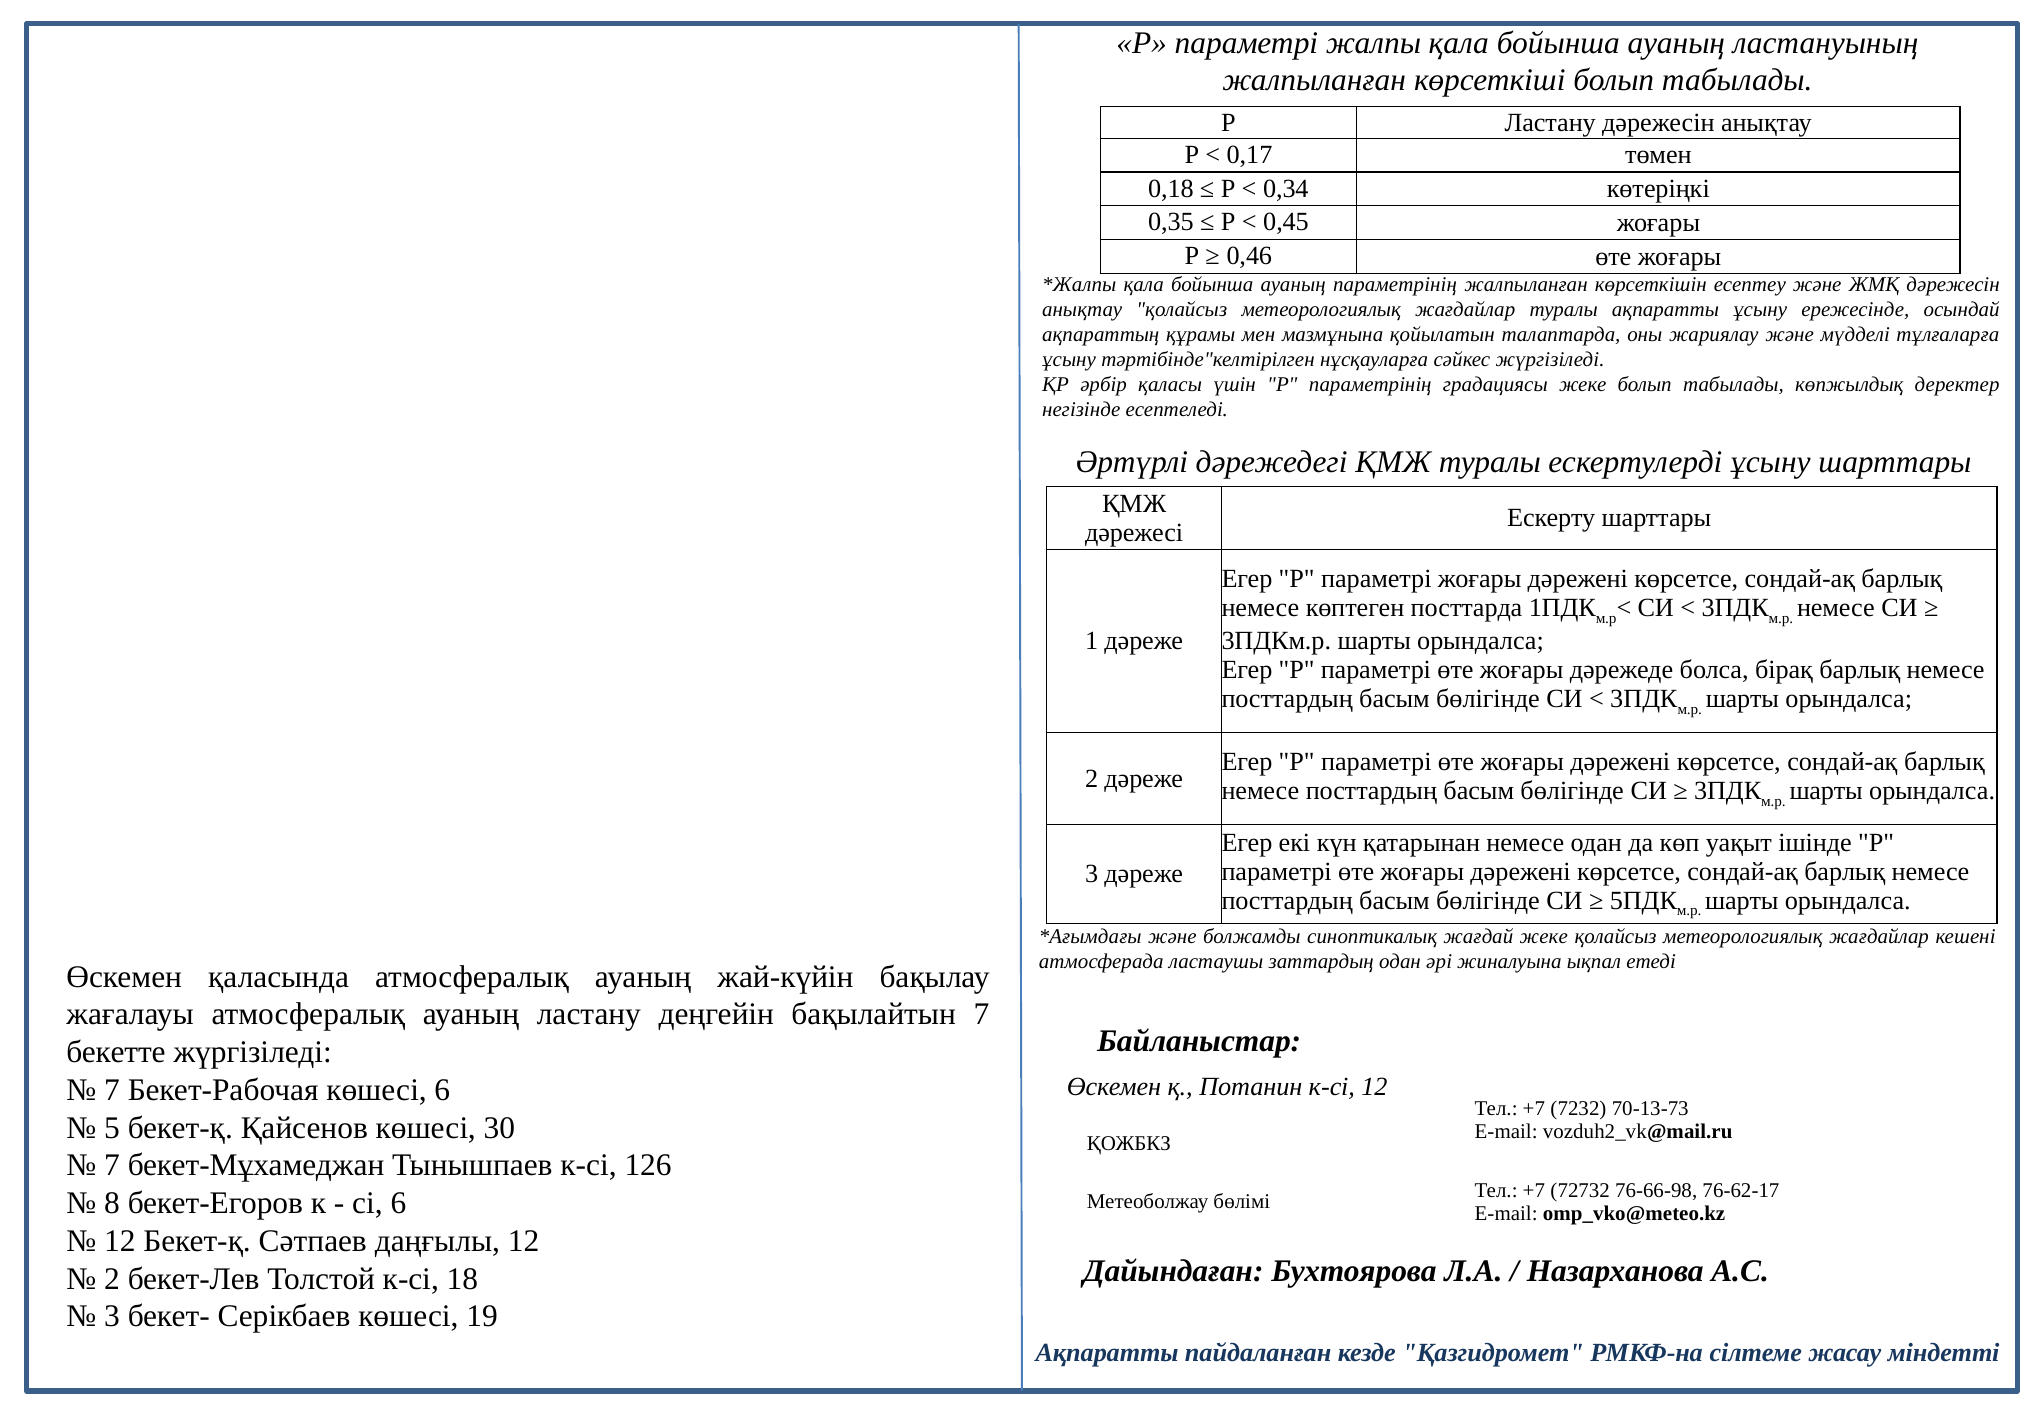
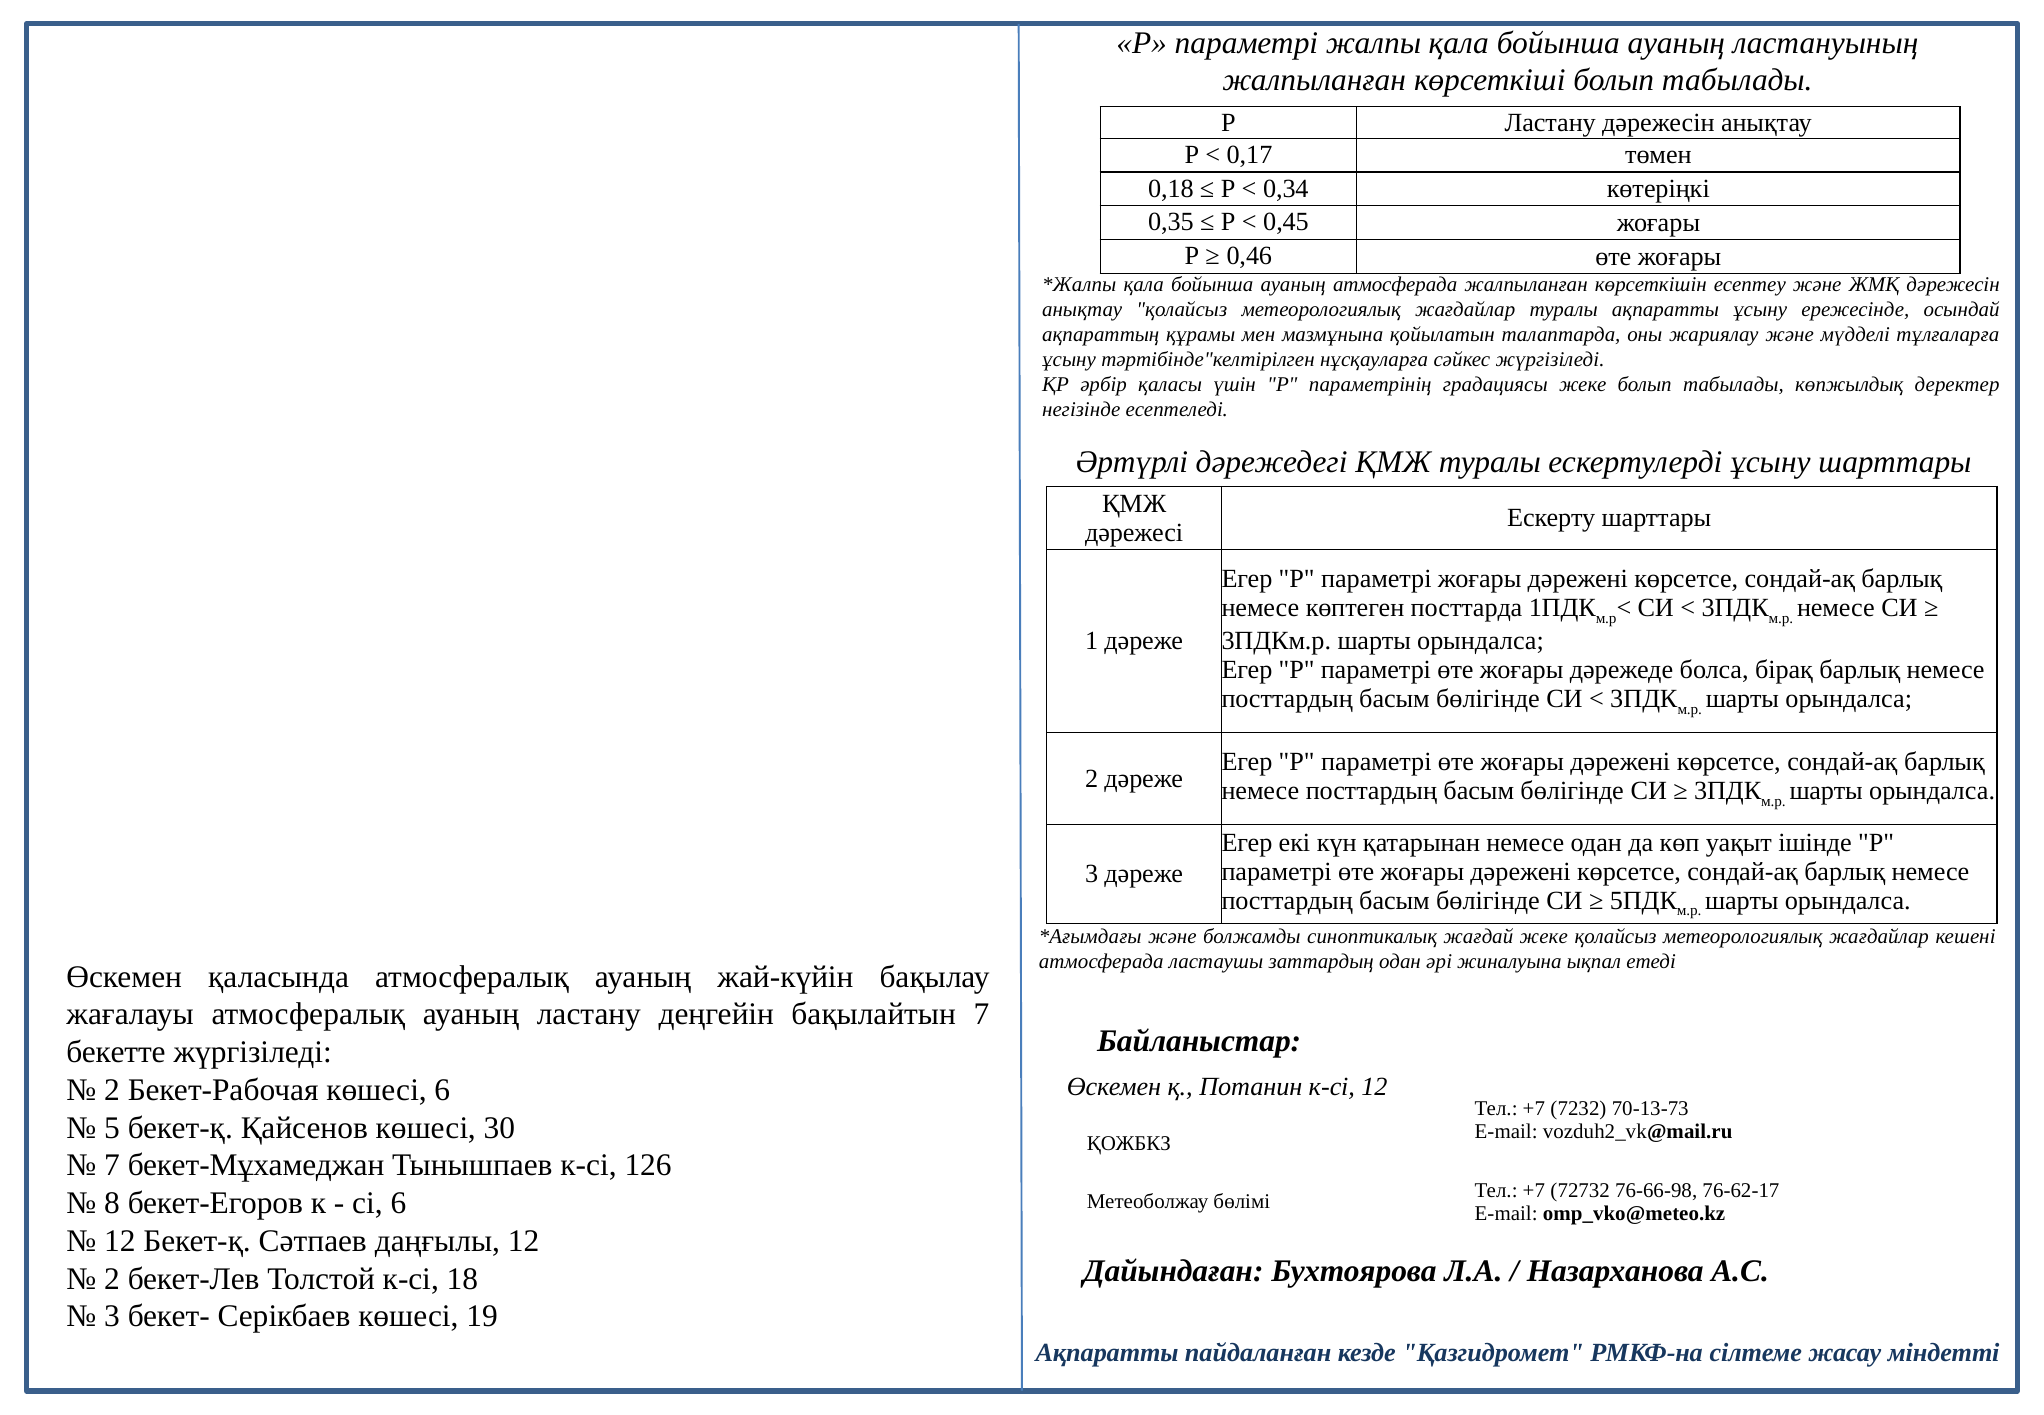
ауаның параметрінің: параметрінің -> атмосферада
7 at (112, 1090): 7 -> 2
